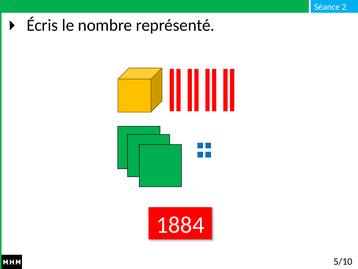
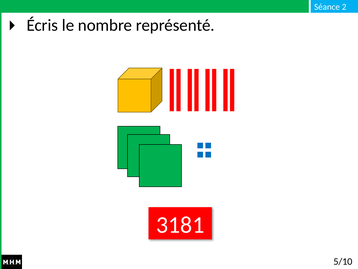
1884: 1884 -> 3181
